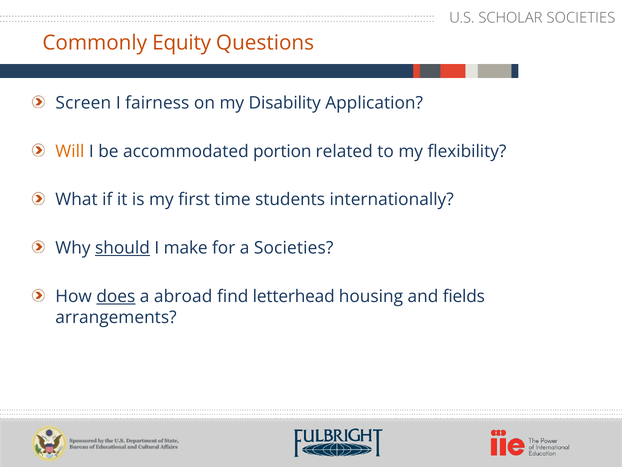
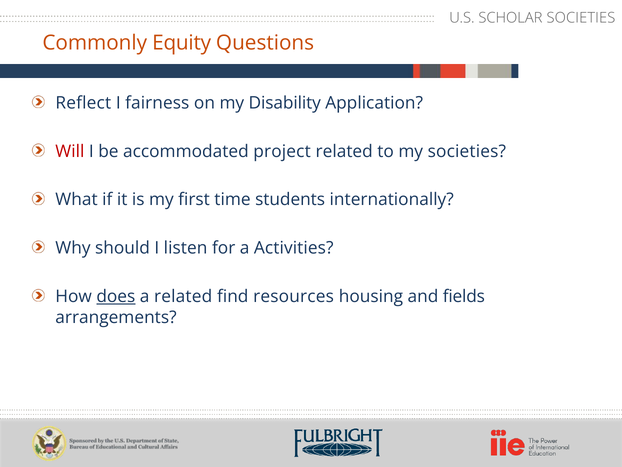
Screen: Screen -> Reflect
Will colour: orange -> red
portion: portion -> project
my flexibility: flexibility -> societies
should underline: present -> none
make: make -> listen
a Societies: Societies -> Activities
a abroad: abroad -> related
letterhead: letterhead -> resources
